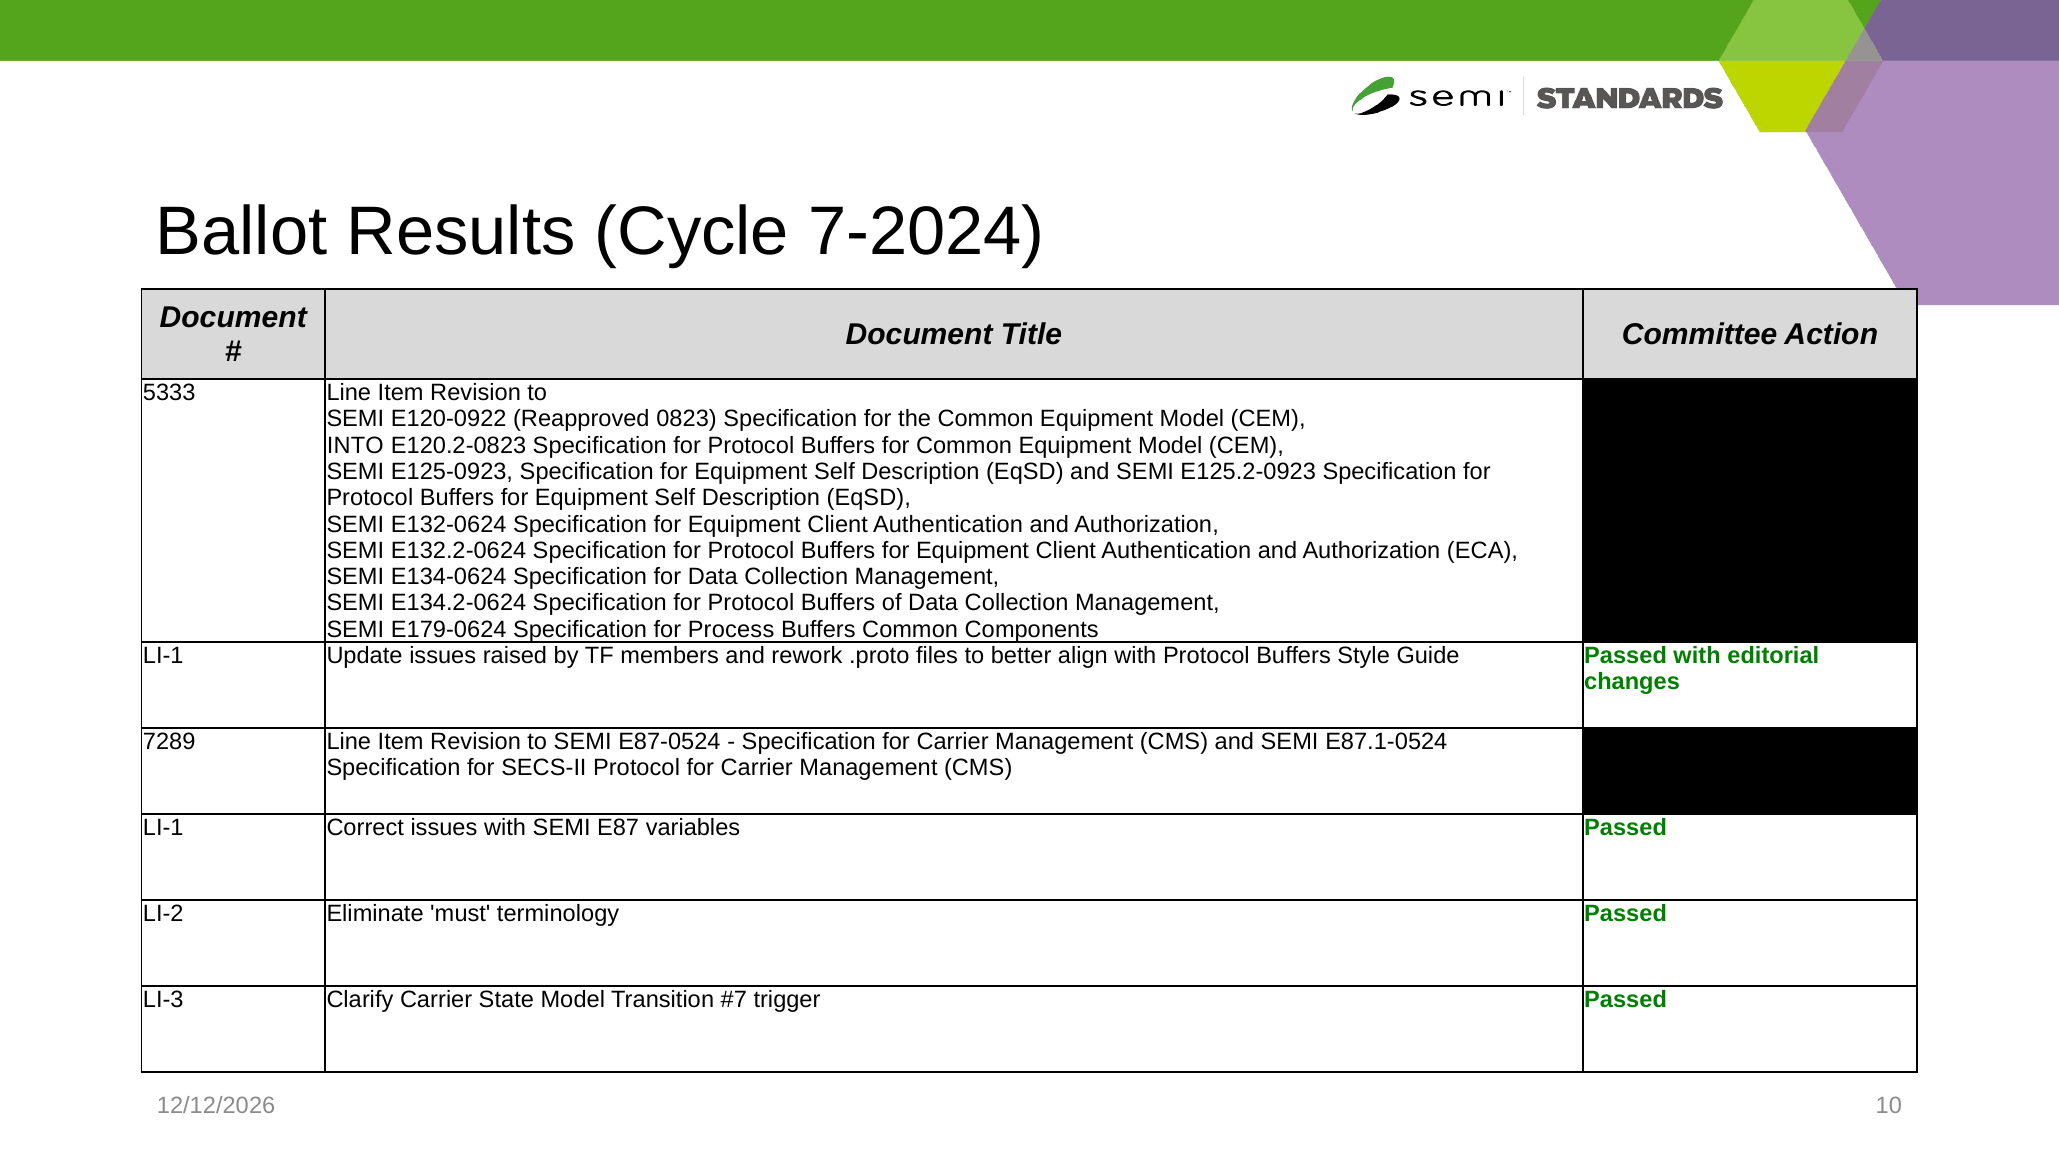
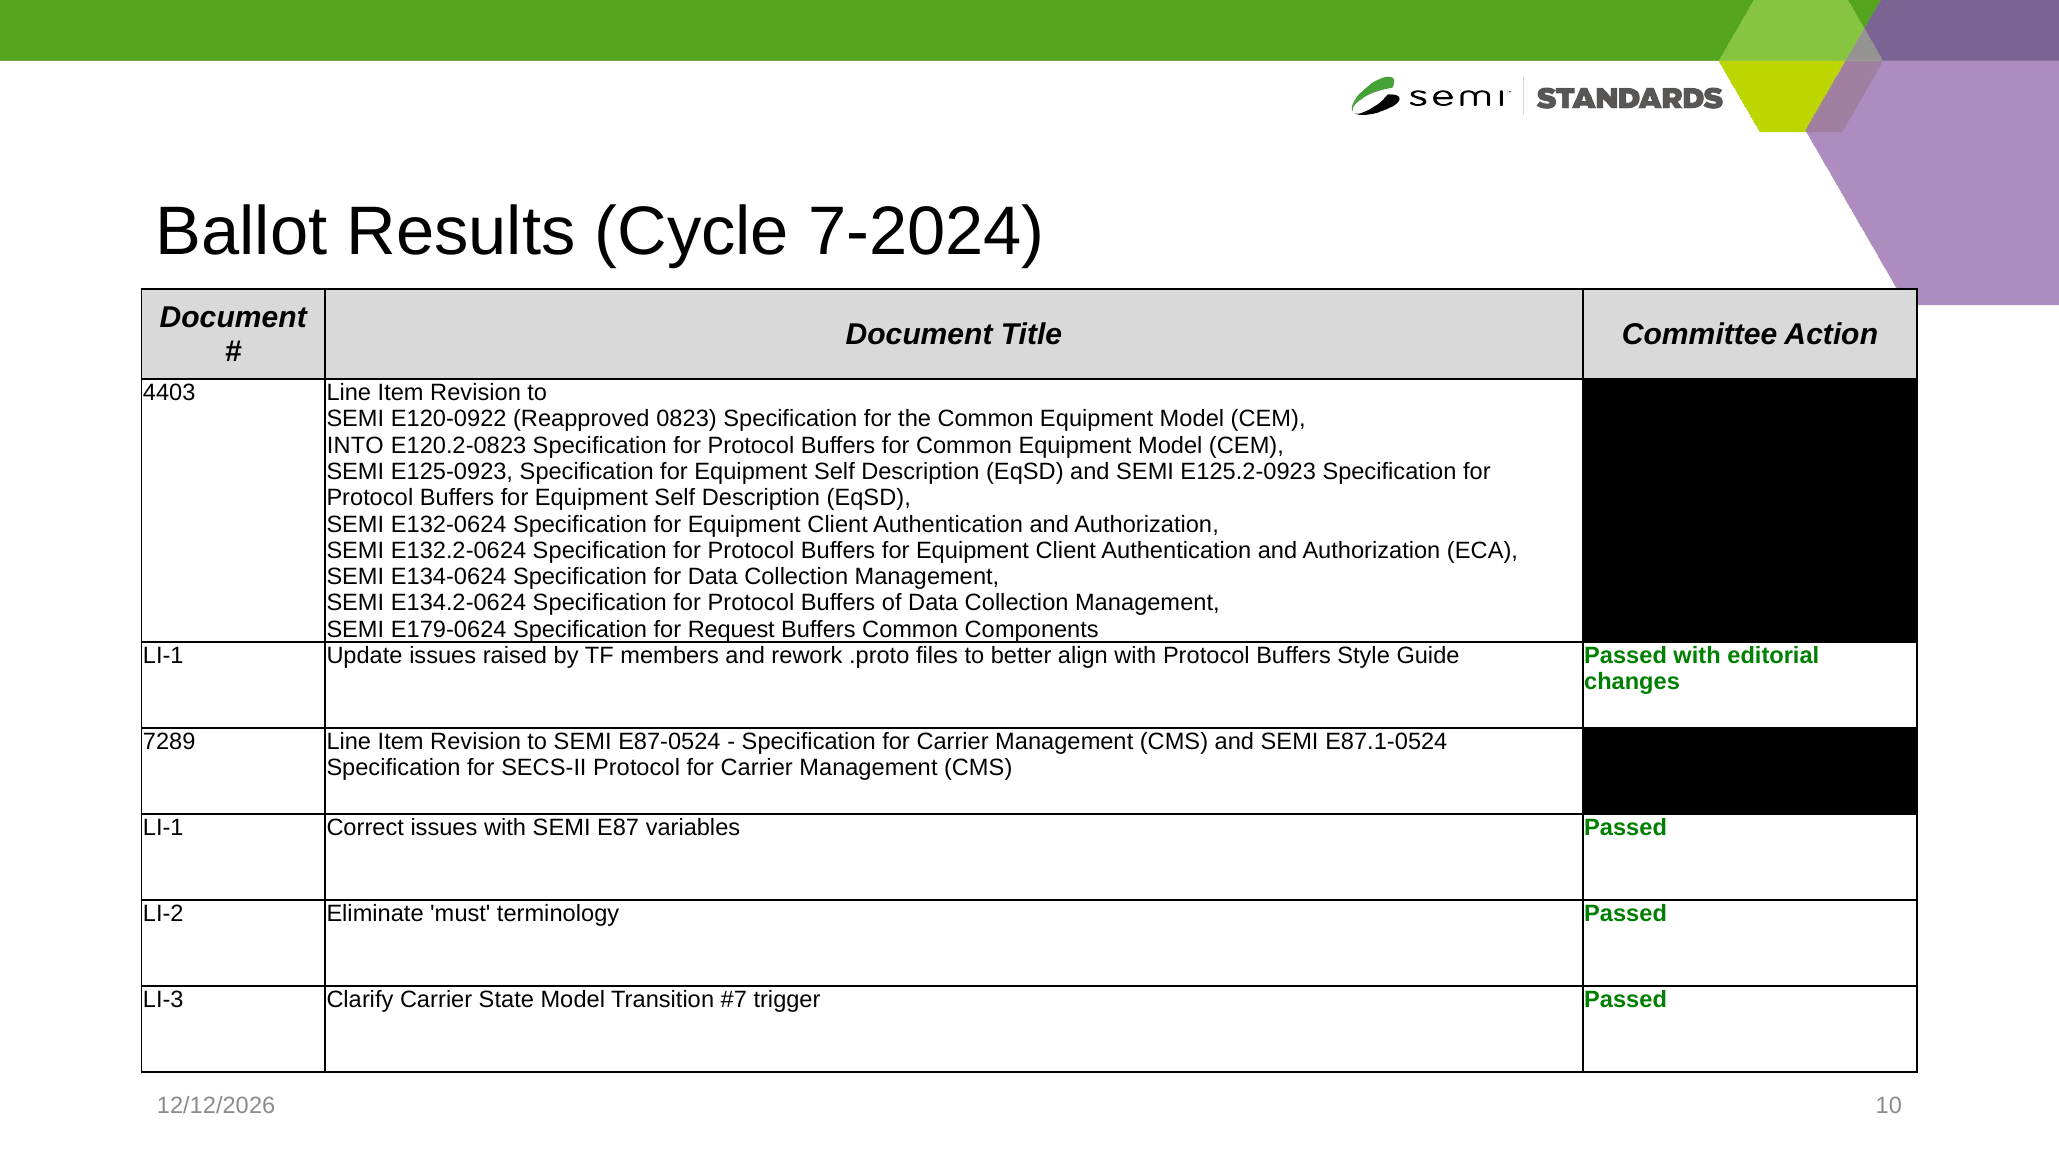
5333: 5333 -> 4403
Process: Process -> Request
